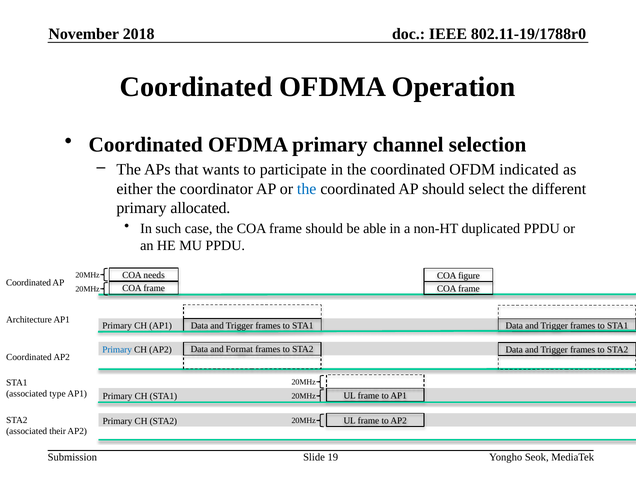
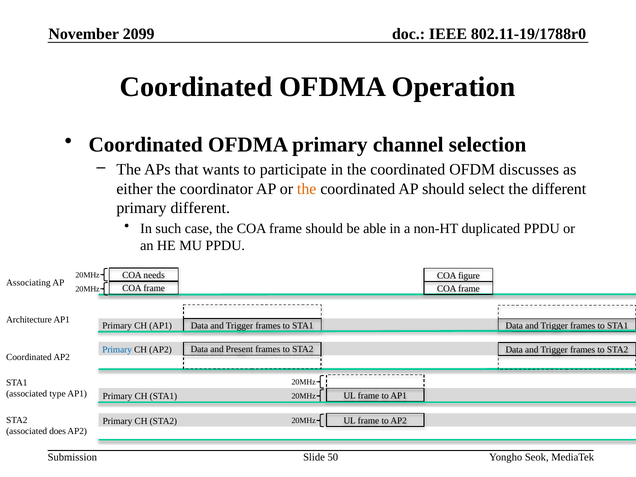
2018: 2018 -> 2099
indicated: indicated -> discusses
the at (307, 189) colour: blue -> orange
primary allocated: allocated -> different
Coordinated at (29, 283): Coordinated -> Associating
Format: Format -> Present
their: their -> does
19: 19 -> 50
